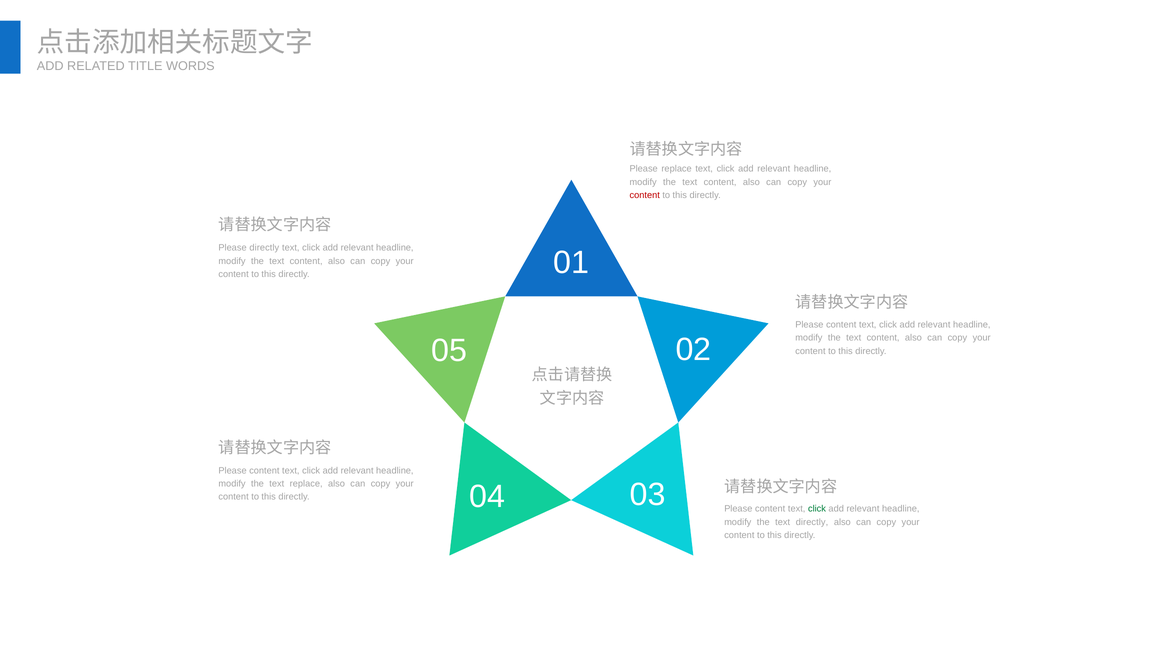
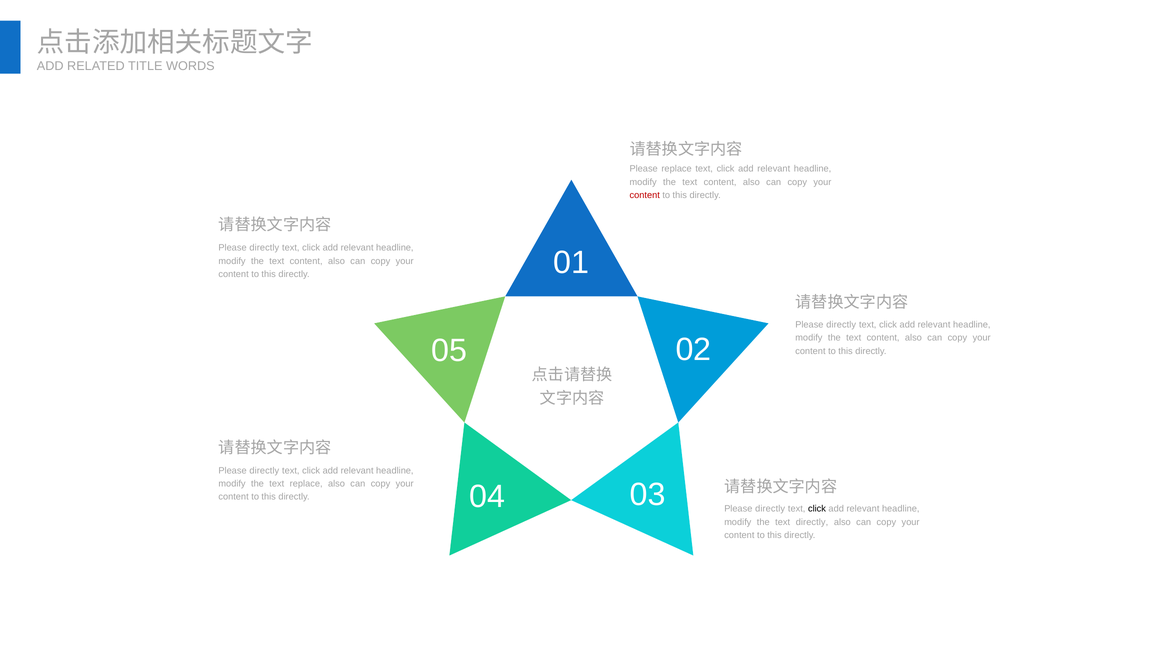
content at (841, 325): content -> directly
content at (264, 471): content -> directly
content at (770, 509): content -> directly
click at (817, 509) colour: green -> black
